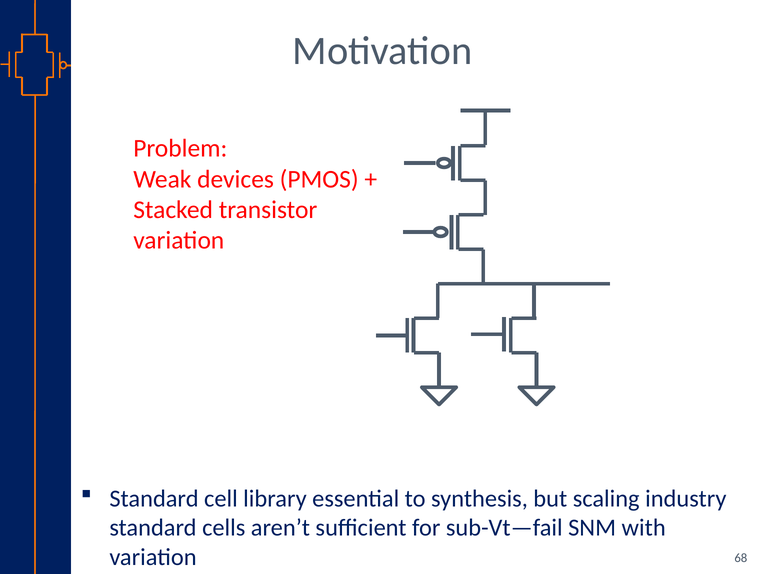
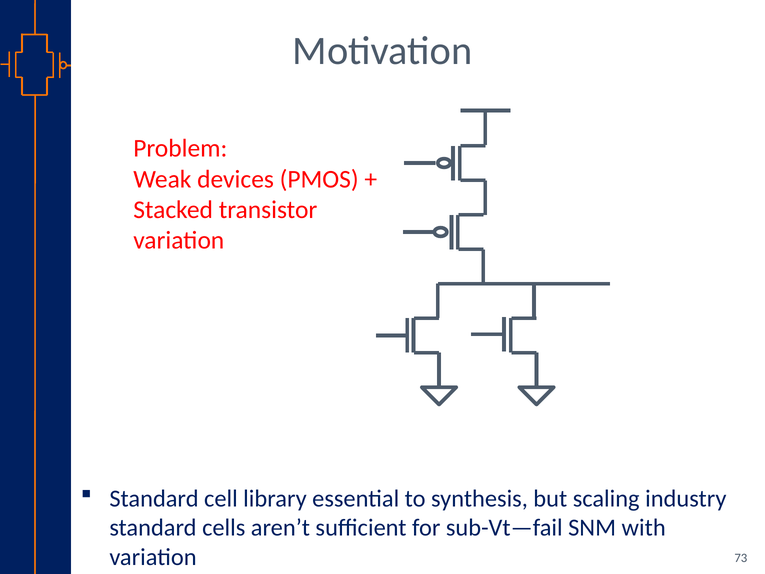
68: 68 -> 73
